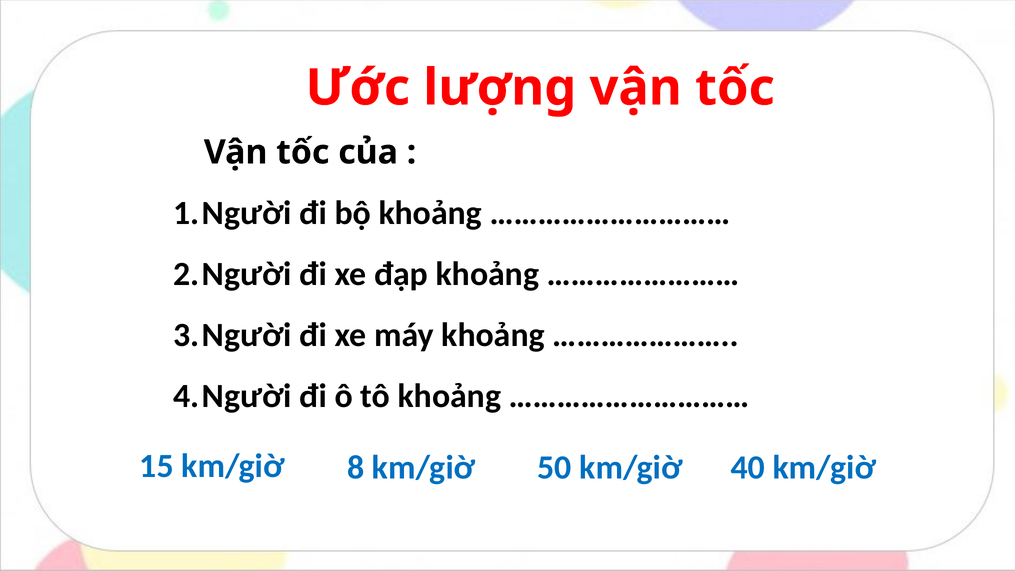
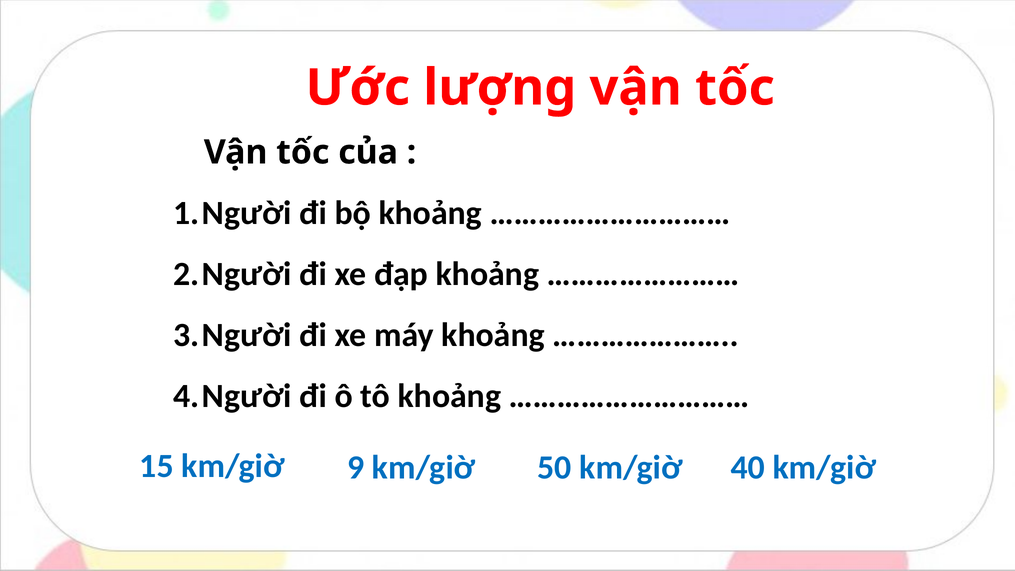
8: 8 -> 9
